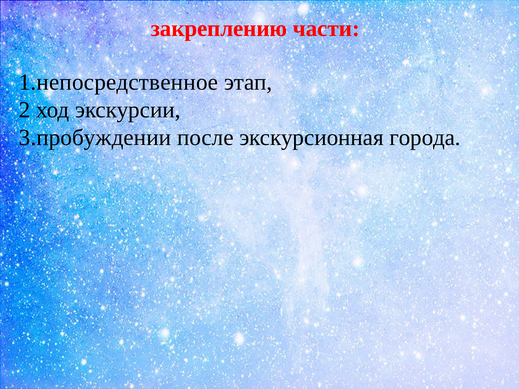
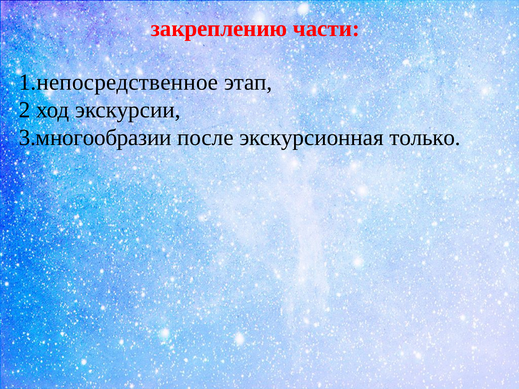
3.пробуждении: 3.пробуждении -> 3.многообразии
города: города -> только
